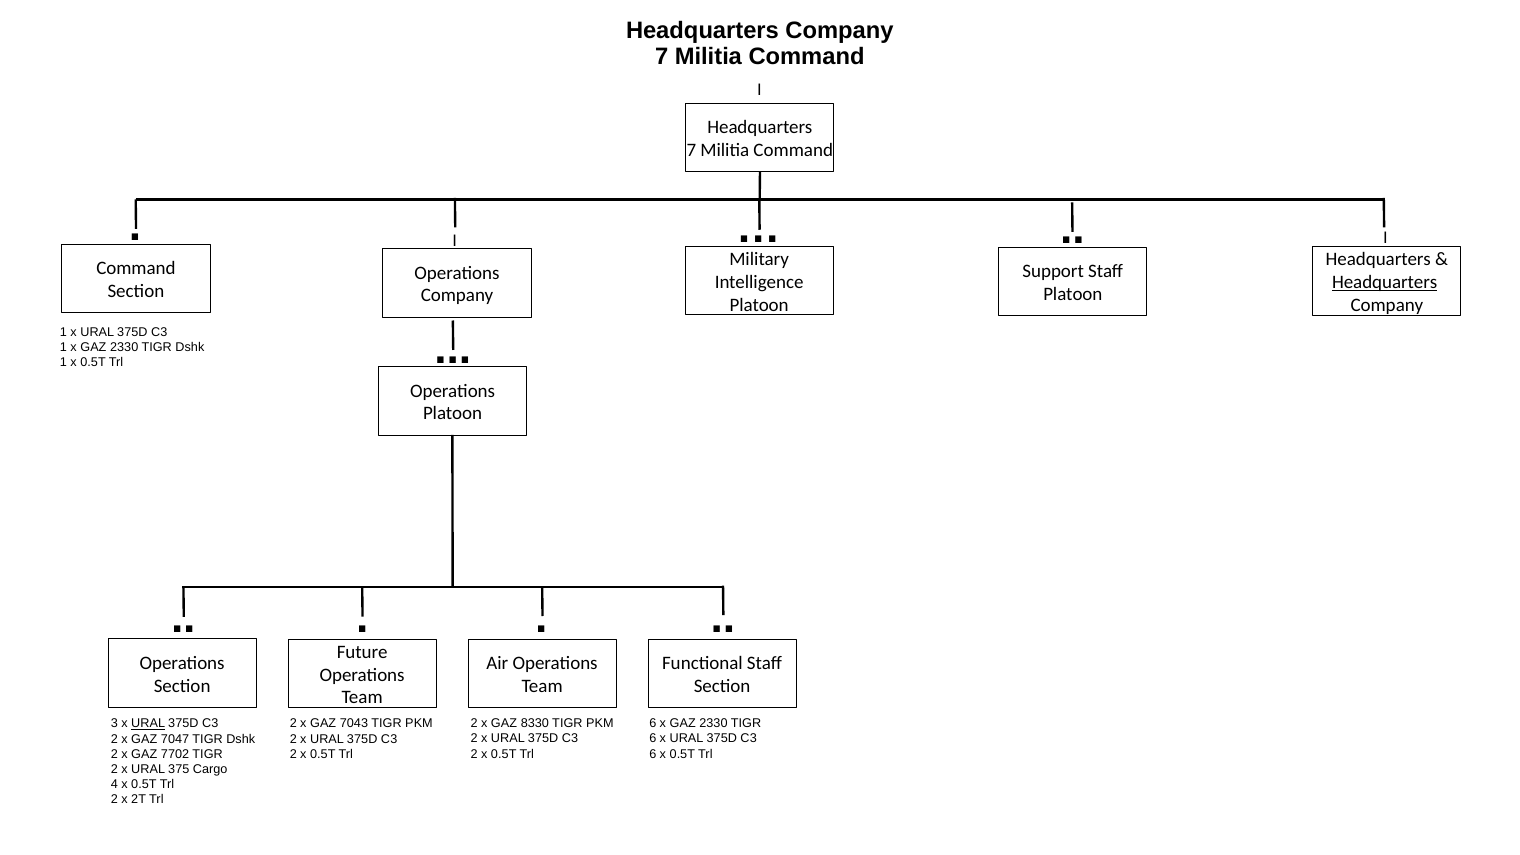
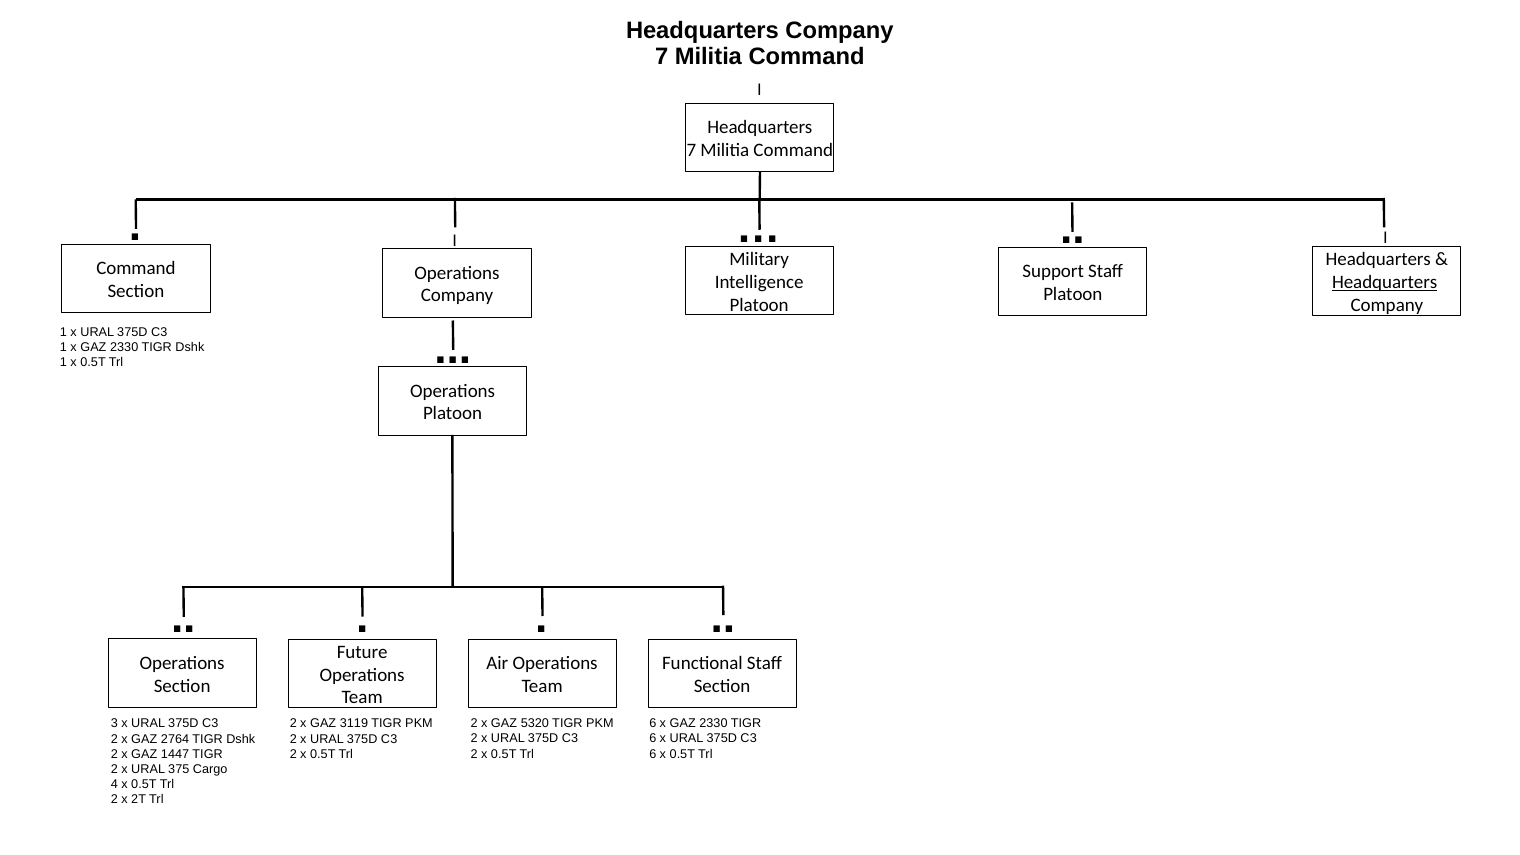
8330: 8330 -> 5320
URAL at (148, 724) underline: present -> none
7043: 7043 -> 3119
7047: 7047 -> 2764
7702: 7702 -> 1447
